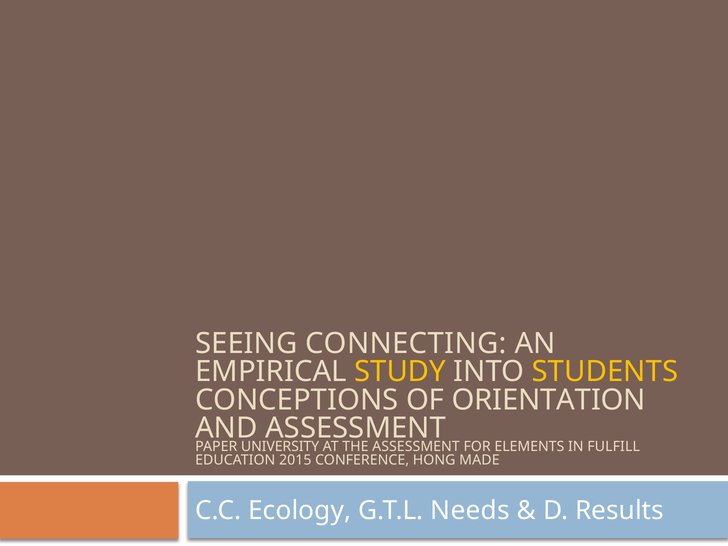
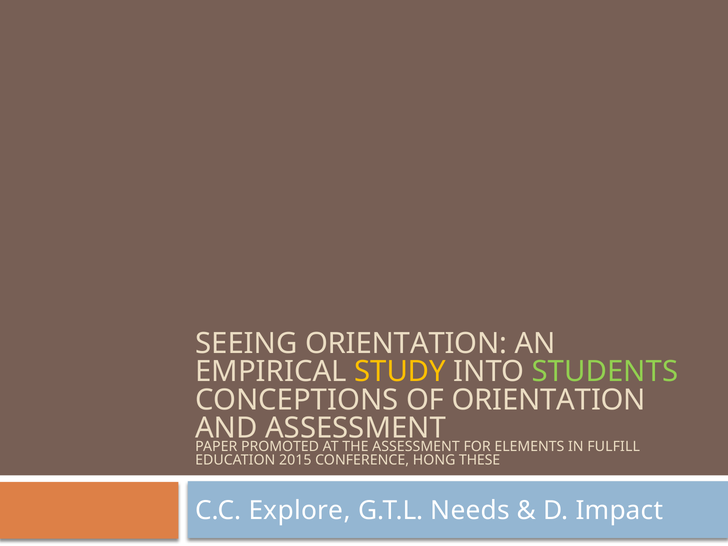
SEEING CONNECTING: CONNECTING -> ORIENTATION
STUDENTS colour: yellow -> light green
UNIVERSITY: UNIVERSITY -> PROMOTED
MADE: MADE -> THESE
Ecology: Ecology -> Explore
Results: Results -> Impact
